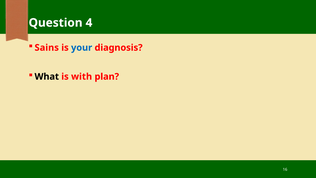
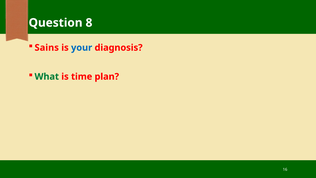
4: 4 -> 8
What colour: black -> green
with: with -> time
